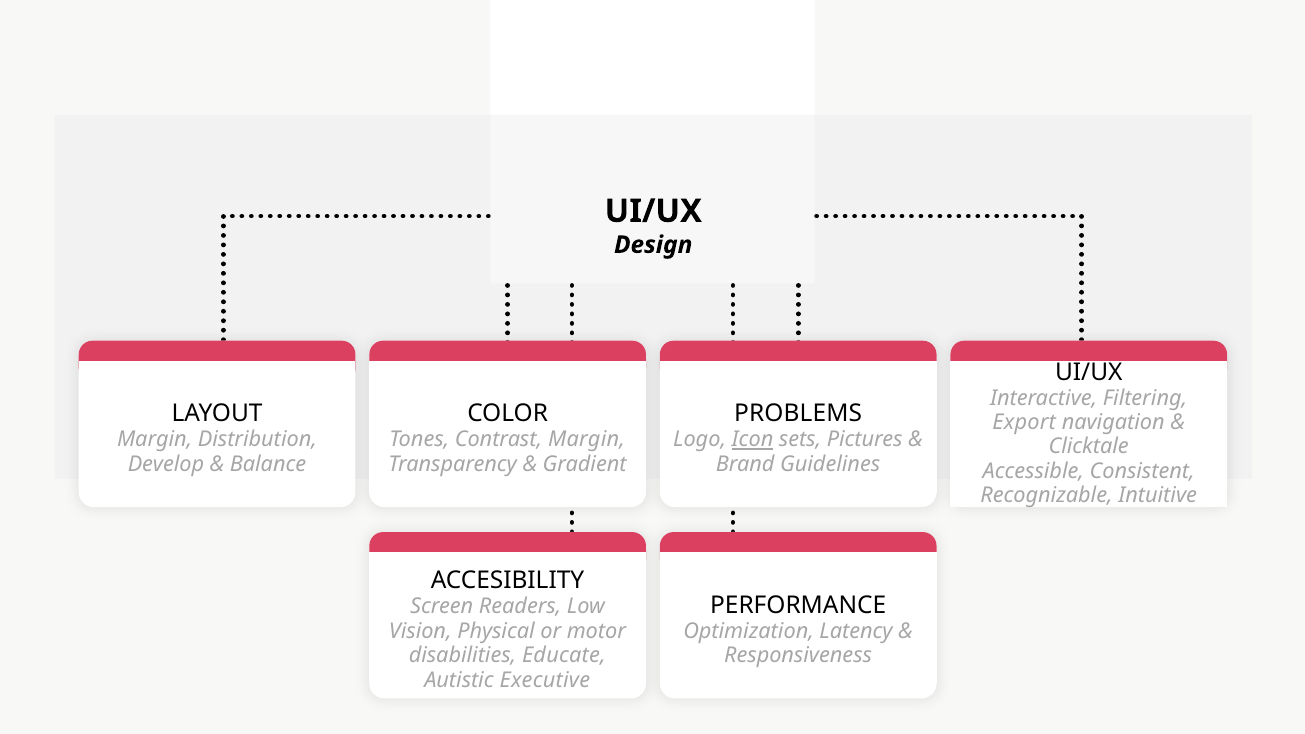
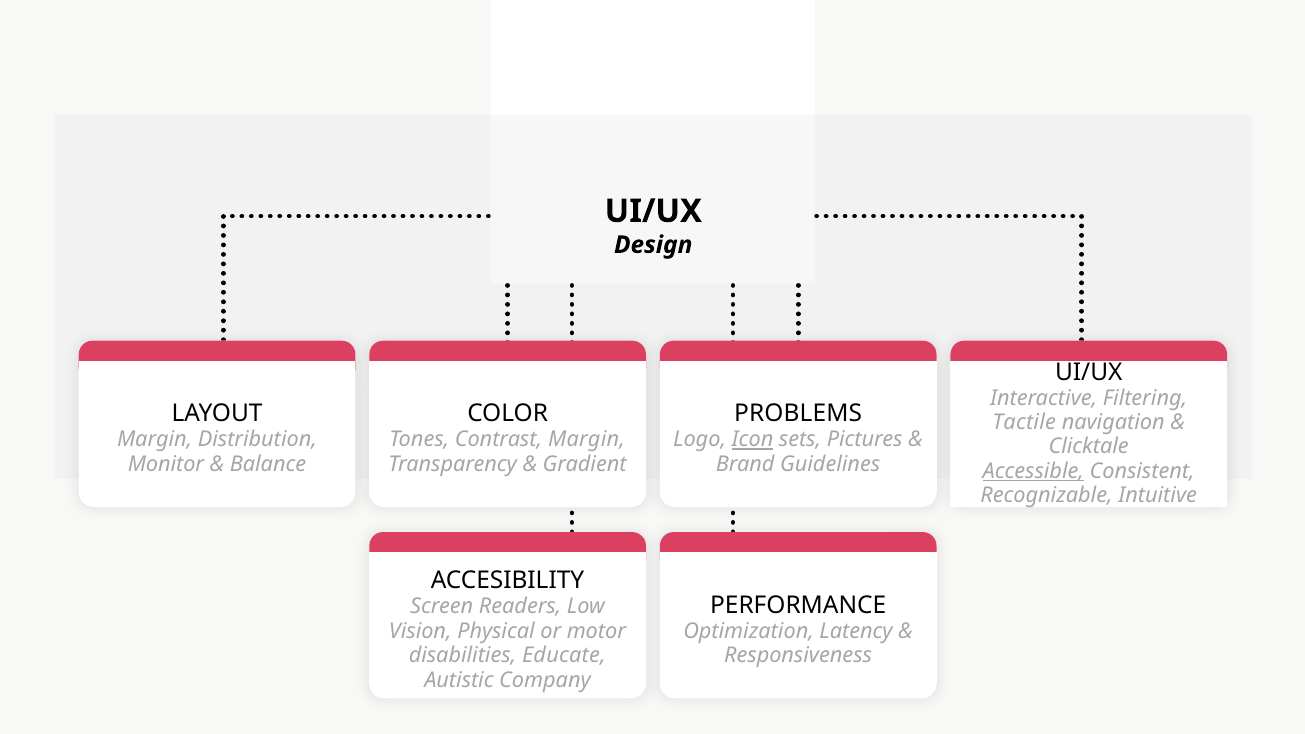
Export: Export -> Tactile
Develop: Develop -> Monitor
Accessible underline: none -> present
Executive: Executive -> Company
